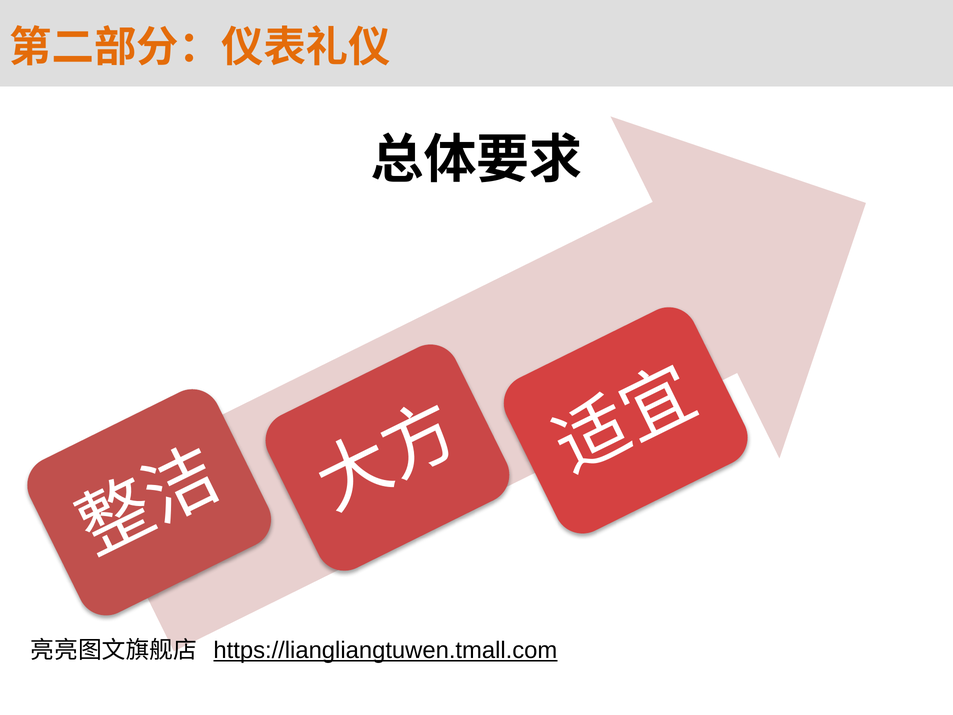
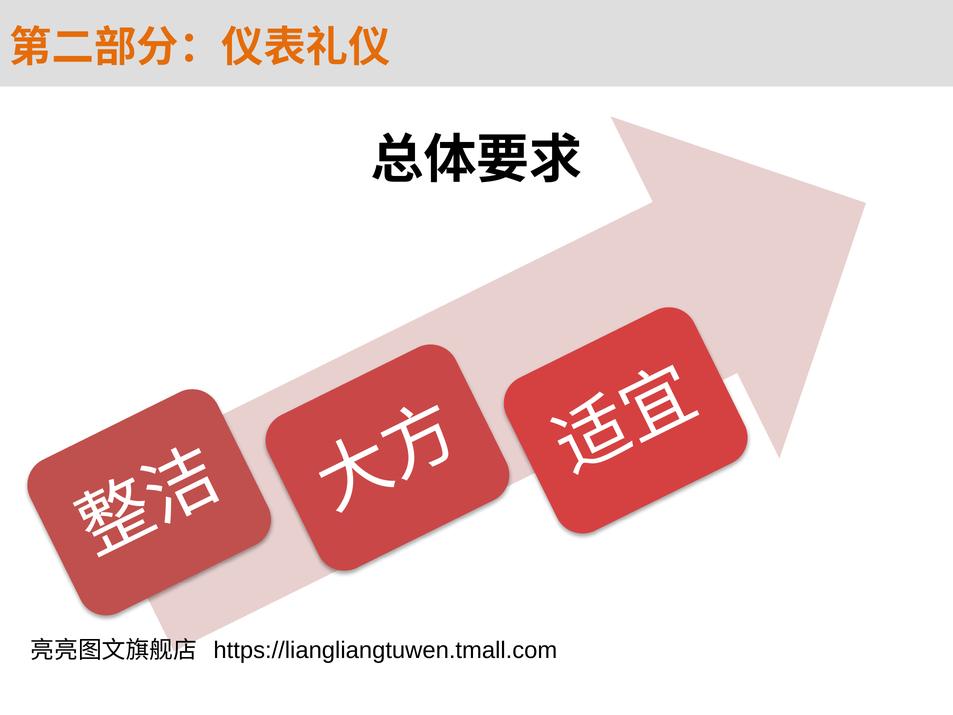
https://liangliangtuwen.tmall.com underline: present -> none
